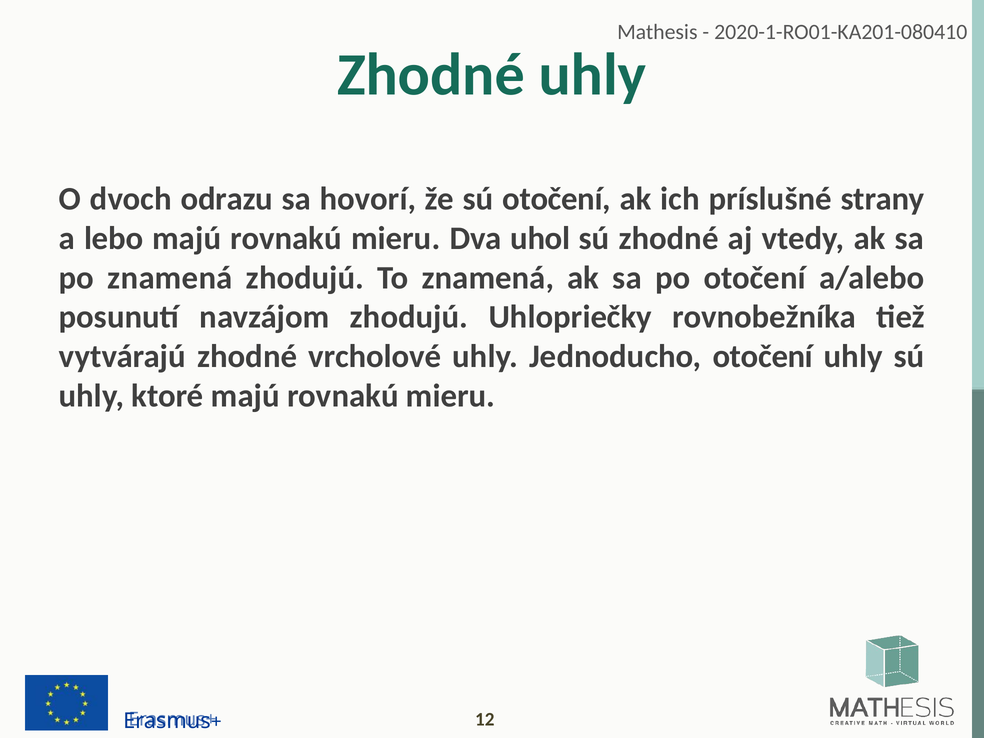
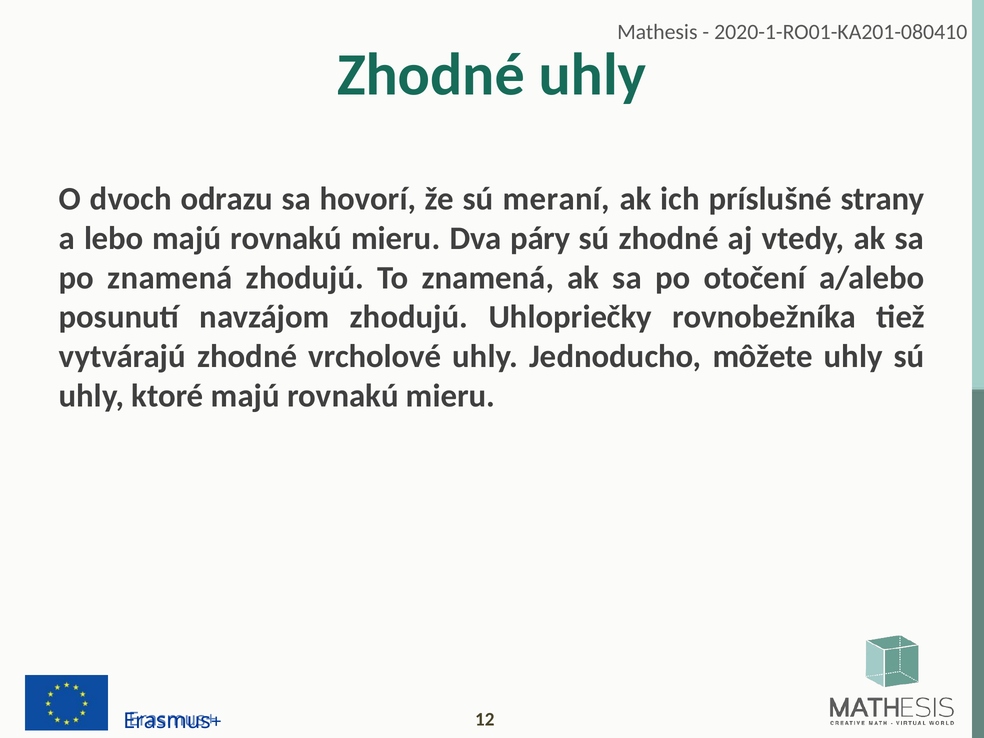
sú otočení: otočení -> meraní
uhol: uhol -> páry
Jednoducho otočení: otočení -> môžete
